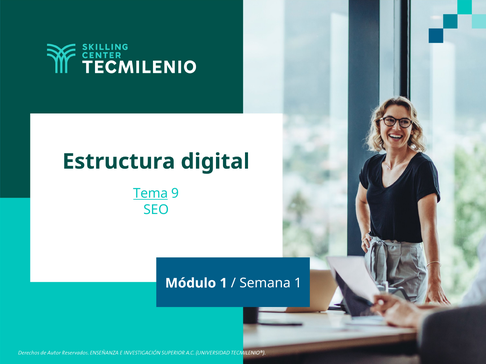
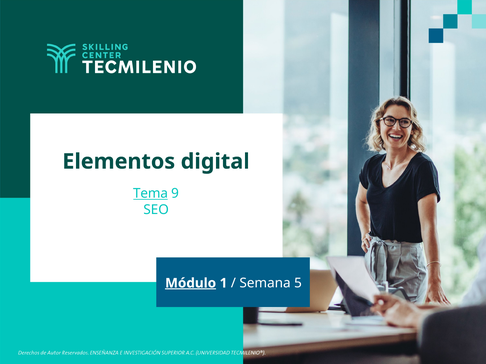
Estructura: Estructura -> Elementos
Módulo underline: none -> present
Semana 1: 1 -> 5
